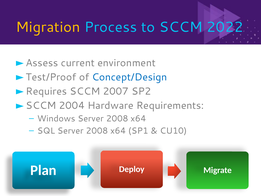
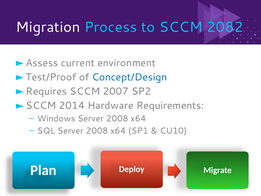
Migration colour: yellow -> white
2022: 2022 -> 2082
2004: 2004 -> 2014
